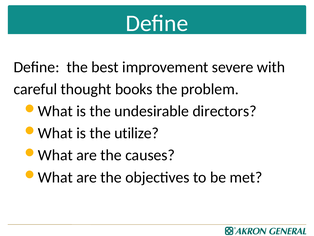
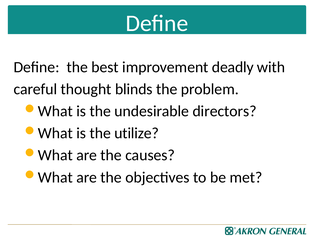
severe: severe -> deadly
books: books -> blinds
